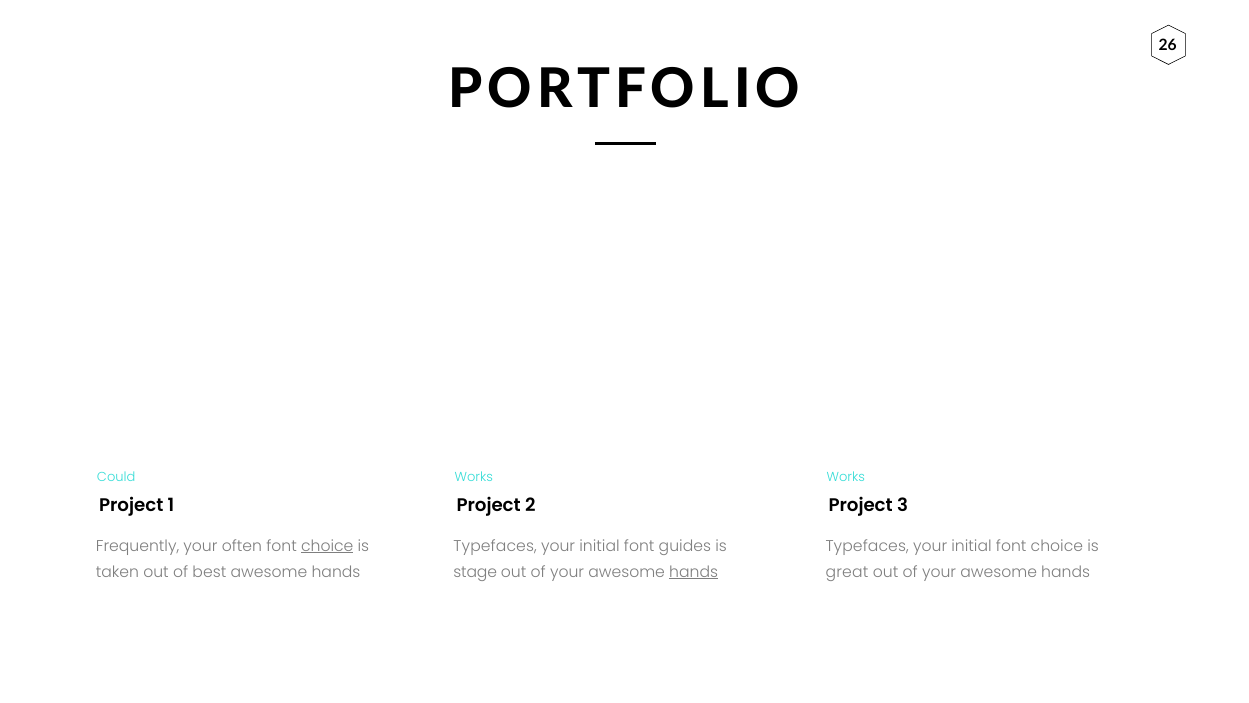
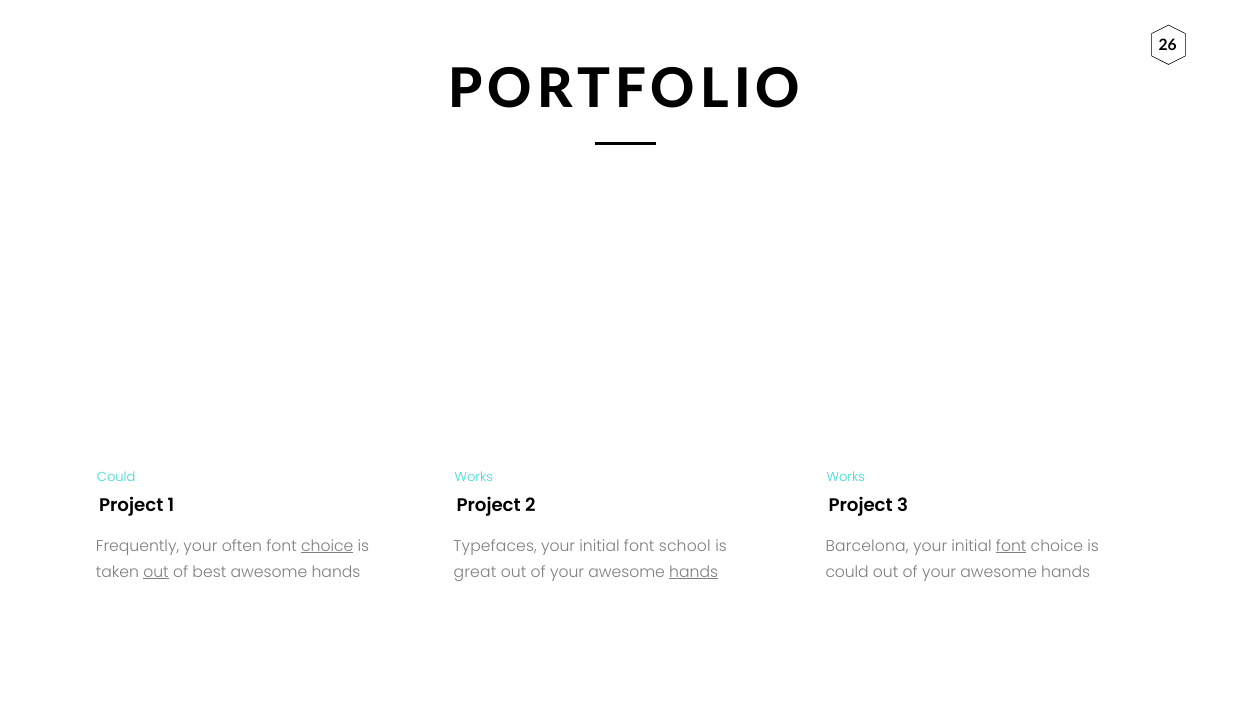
guides: guides -> school
Typefaces at (867, 546): Typefaces -> Barcelona
font at (1011, 546) underline: none -> present
out at (156, 572) underline: none -> present
stage: stage -> great
great at (847, 572): great -> could
